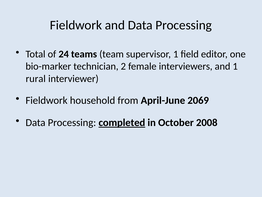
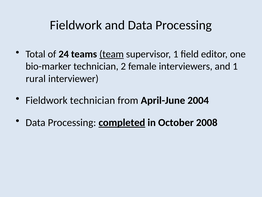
team underline: none -> present
Fieldwork household: household -> technician
2069: 2069 -> 2004
